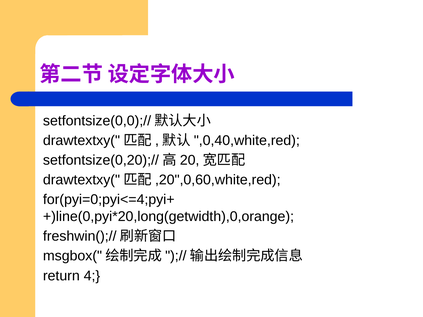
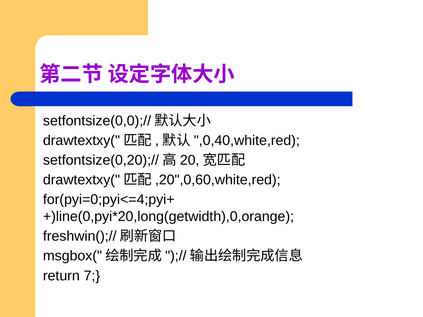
4: 4 -> 7
